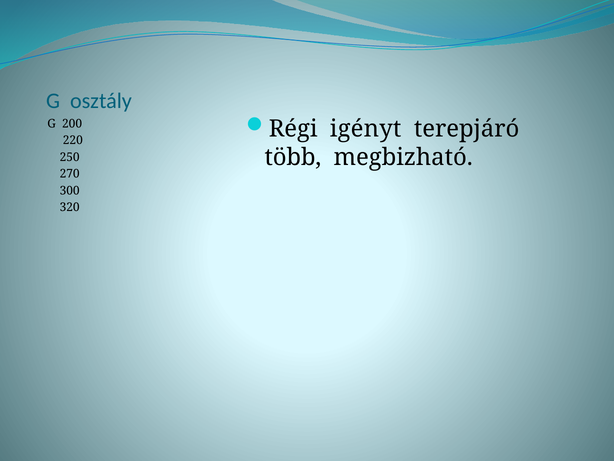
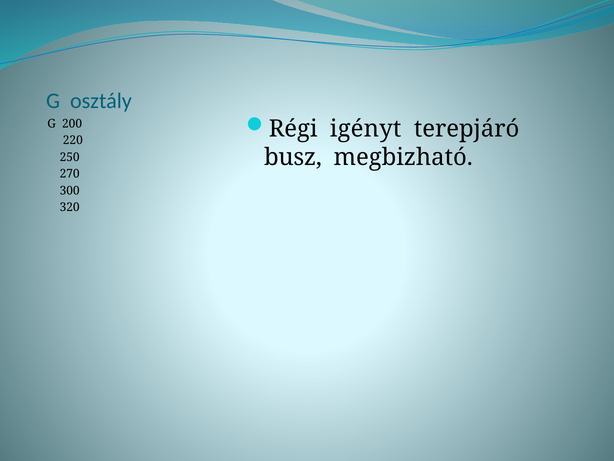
több: több -> busz
